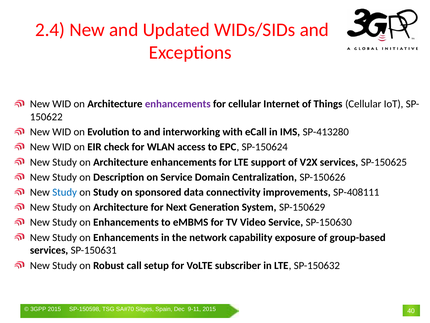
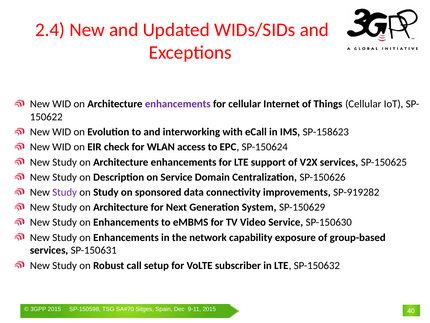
SP-413280: SP-413280 -> SP-158623
Study at (65, 192) colour: blue -> purple
SP-408111: SP-408111 -> SP-919282
